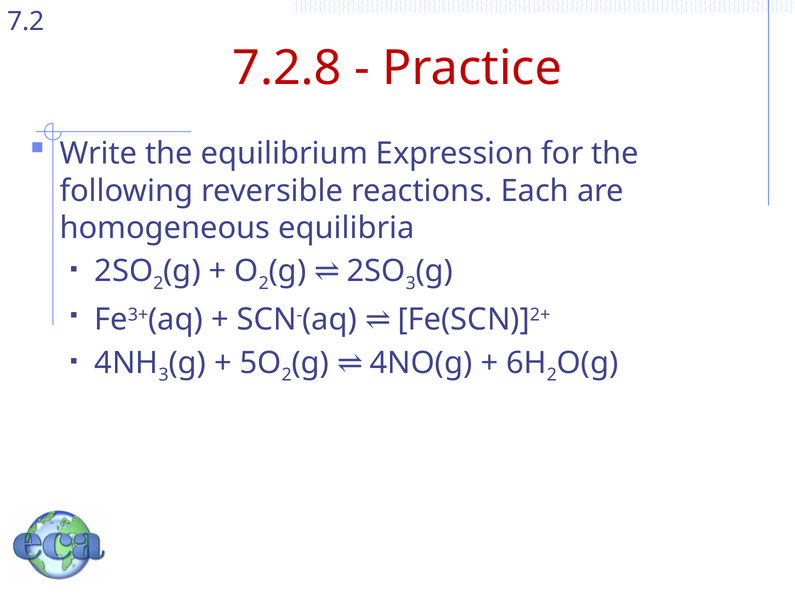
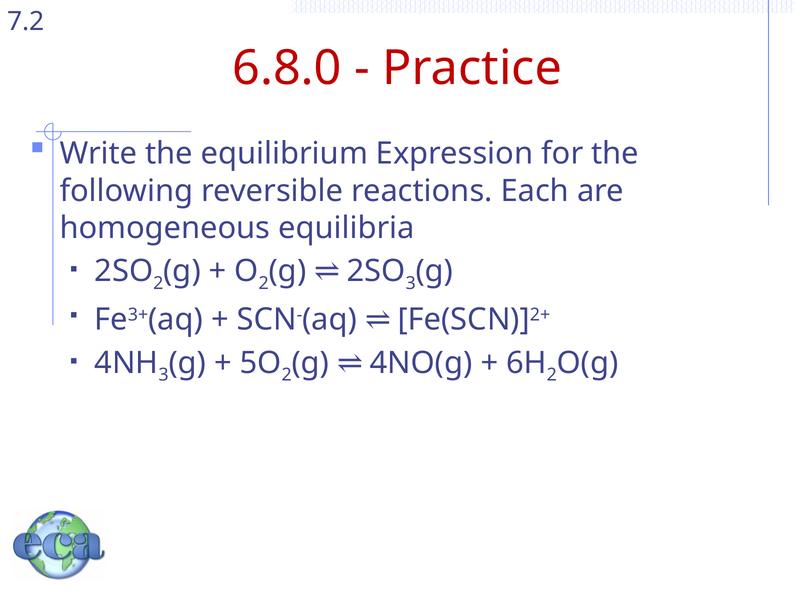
7.2.8: 7.2.8 -> 6.8.0
